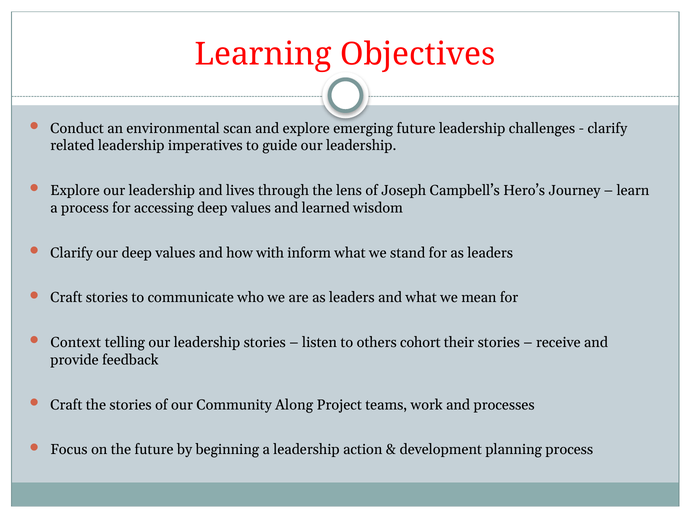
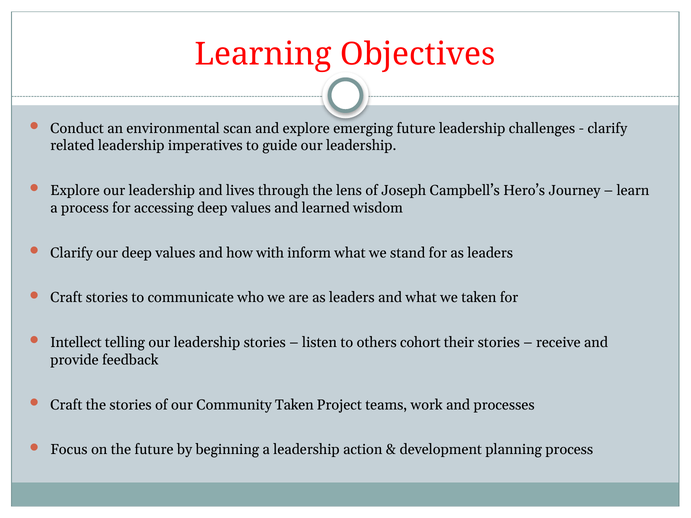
we mean: mean -> taken
Context: Context -> Intellect
Community Along: Along -> Taken
